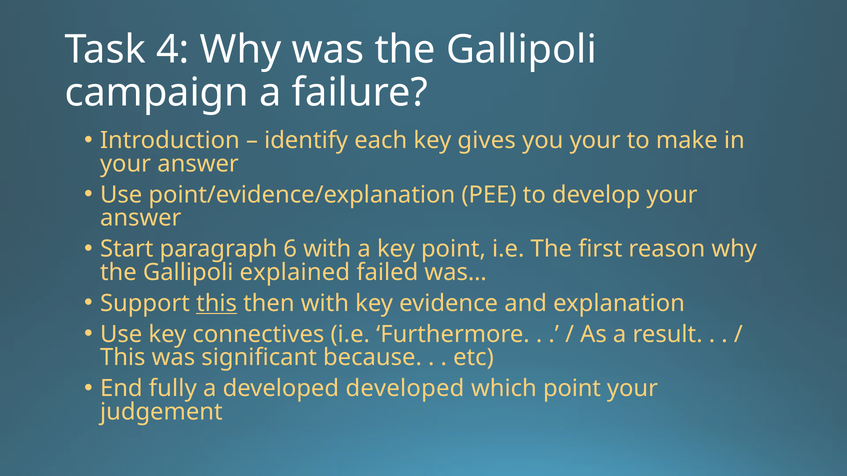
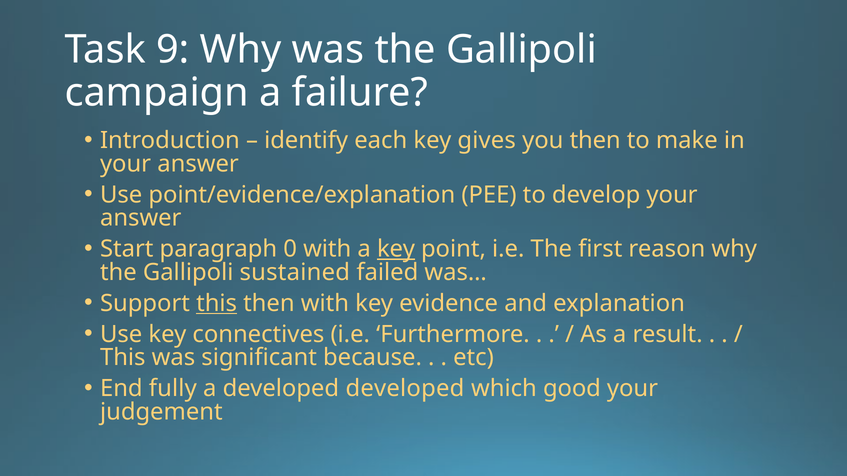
4: 4 -> 9
you your: your -> then
6: 6 -> 0
key at (396, 249) underline: none -> present
explained: explained -> sustained
which point: point -> good
